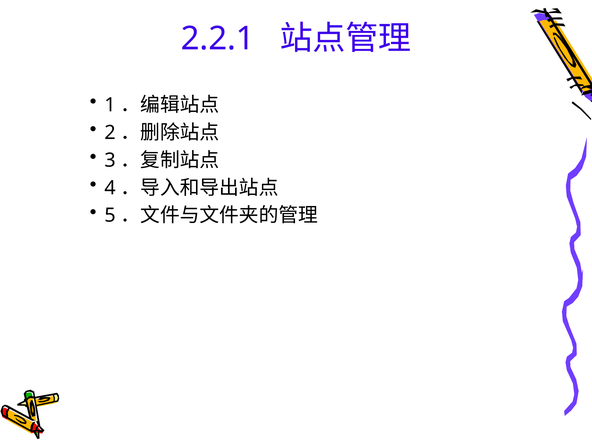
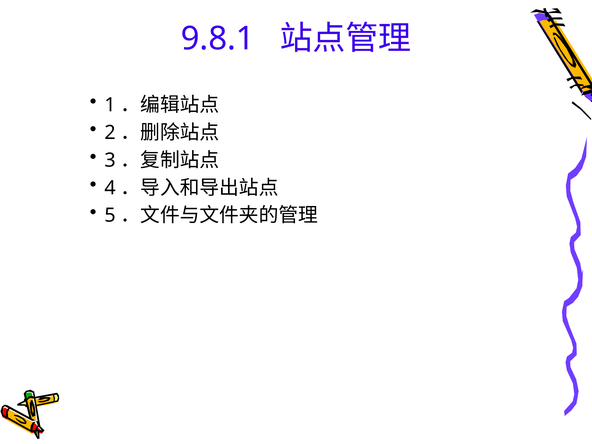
2.2.1: 2.2.1 -> 9.8.1
